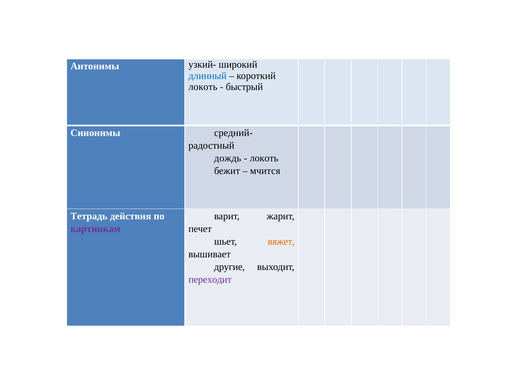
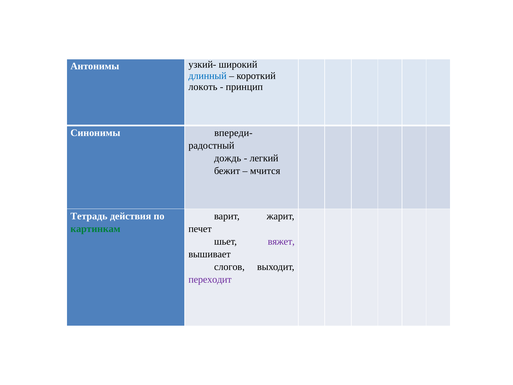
быстрый: быстрый -> принцип
средний-: средний- -> впереди-
локоть at (264, 158): локоть -> легкий
картинкам colour: purple -> green
вяжет colour: orange -> purple
другие: другие -> слогов
